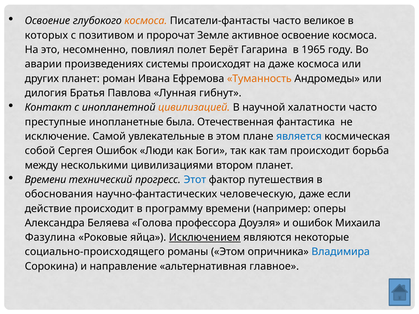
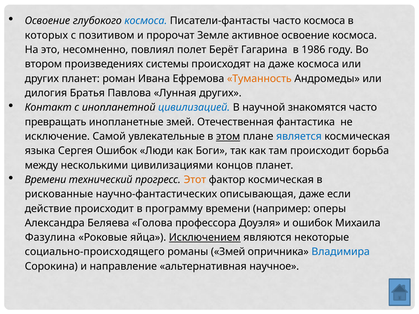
космоса at (146, 21) colour: orange -> blue
часто великое: великое -> космоса
1965: 1965 -> 1986
аварии: аварии -> втором
Лунная гибнут: гибнут -> других
цивилизацией colour: orange -> blue
халатности: халатности -> знакомятся
преступные: преступные -> превращать
инопланетные была: была -> змей
этом at (228, 136) underline: none -> present
собой: собой -> языка
втором: втором -> концов
Этот colour: blue -> orange
фактор путешествия: путешествия -> космическая
обоснования: обоснования -> рискованные
человеческую: человеческую -> описывающая
романы Этом: Этом -> Змей
главное: главное -> научное
